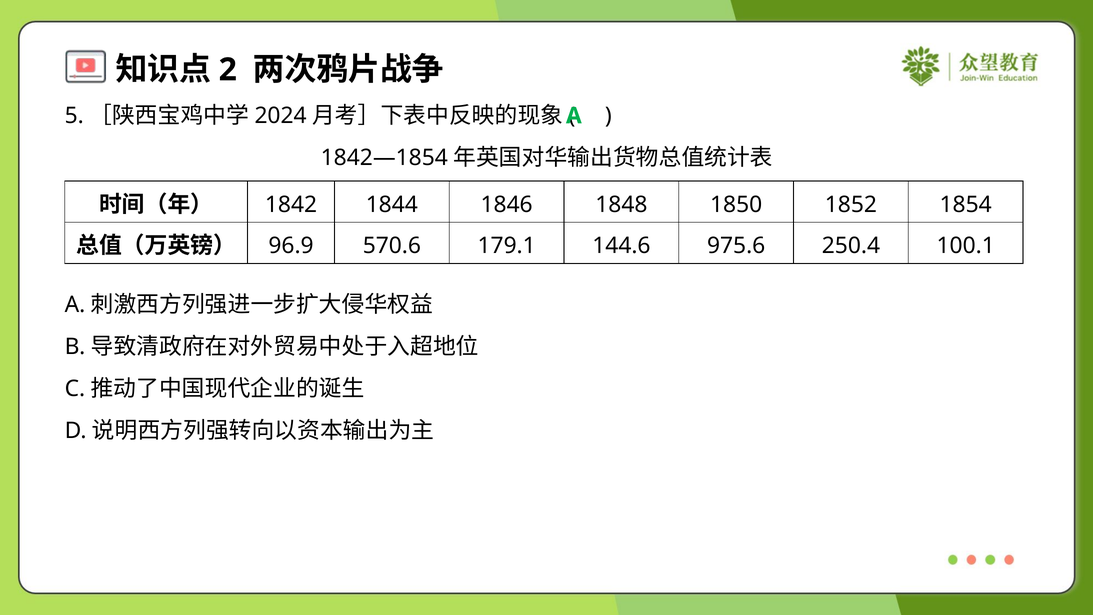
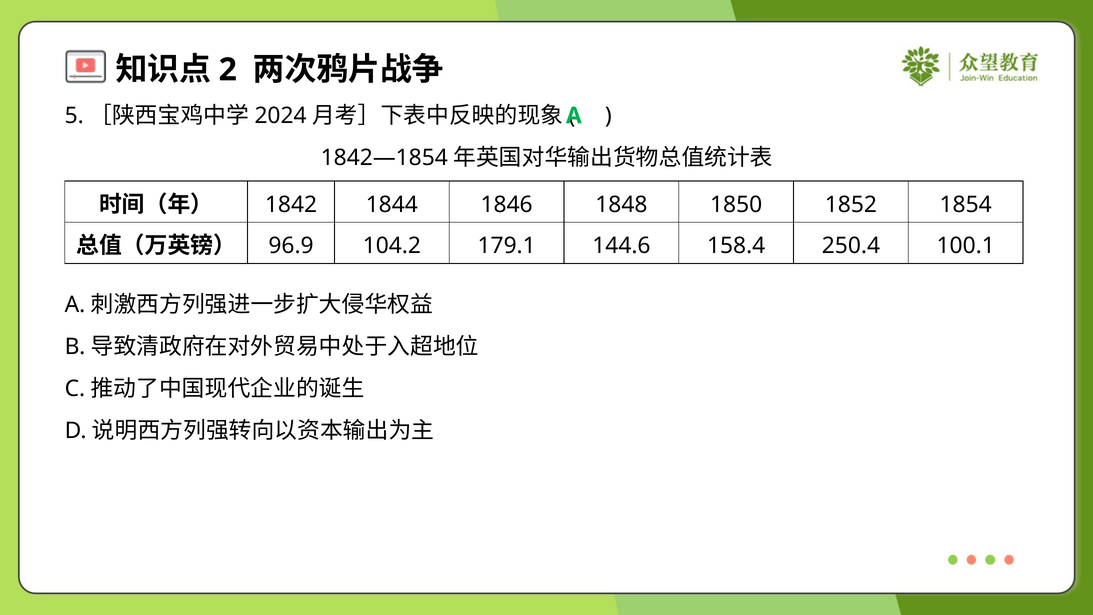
570.6: 570.6 -> 104.2
975.6: 975.6 -> 158.4
